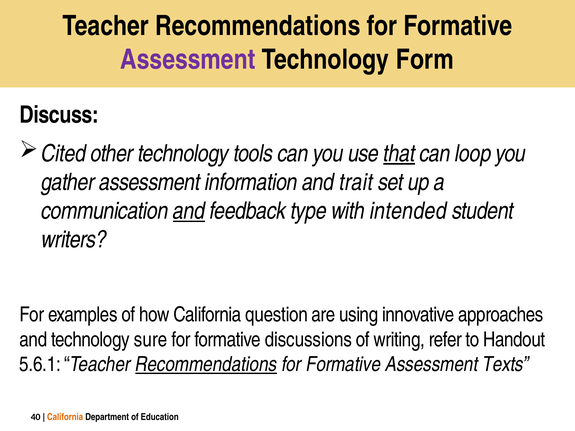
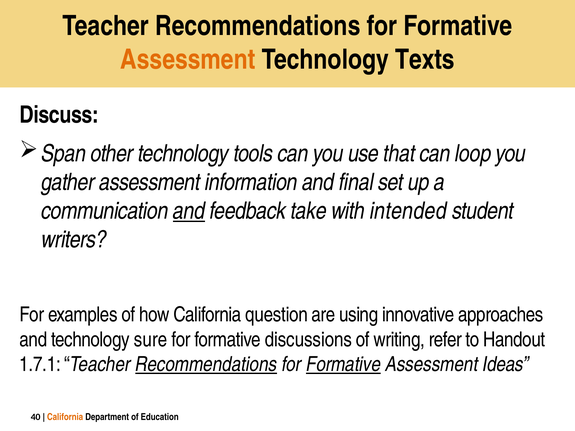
Assessment at (188, 60) colour: purple -> orange
Form: Form -> Texts
Cited: Cited -> Span
that underline: present -> none
trait: trait -> final
type: type -> take
5.6.1: 5.6.1 -> 1.7.1
Formative at (343, 365) underline: none -> present
Texts: Texts -> Ideas
